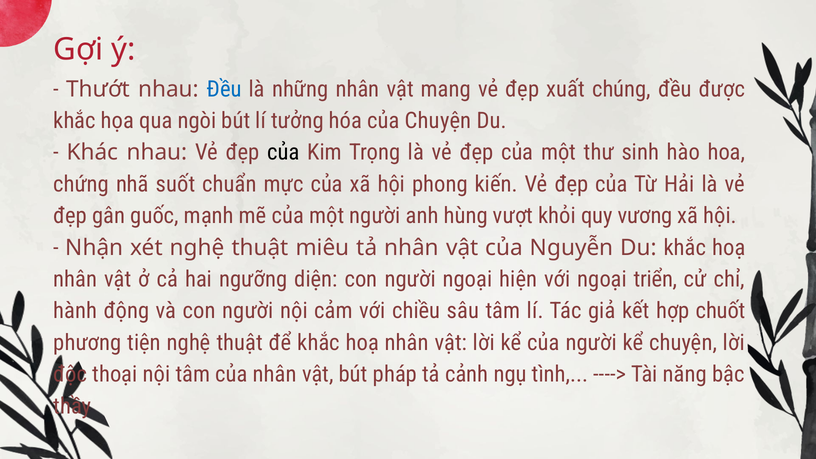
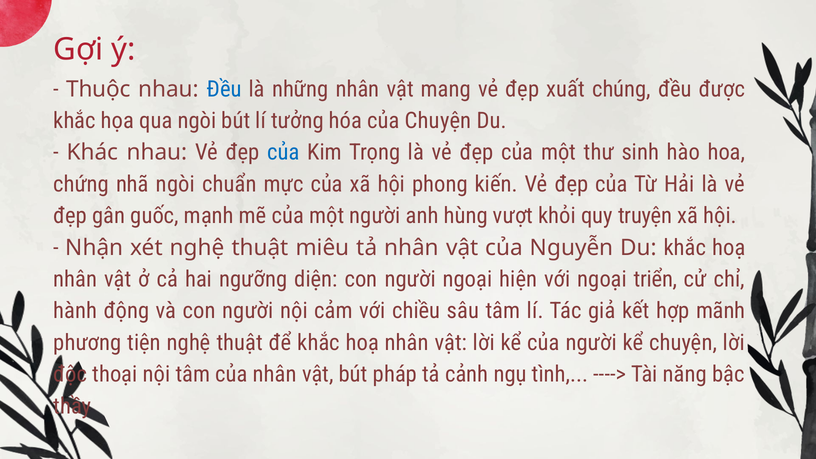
Thướt: Thướt -> Thuộc
của at (283, 153) colour: black -> blue
nhã suốt: suốt -> ngòi
vương: vương -> truyện
chuốt: chuốt -> mãnh
